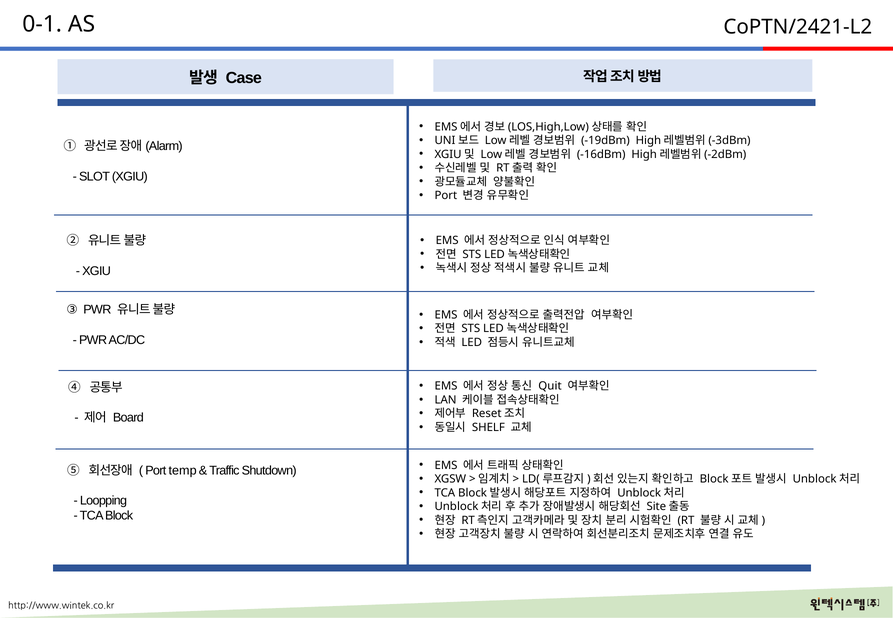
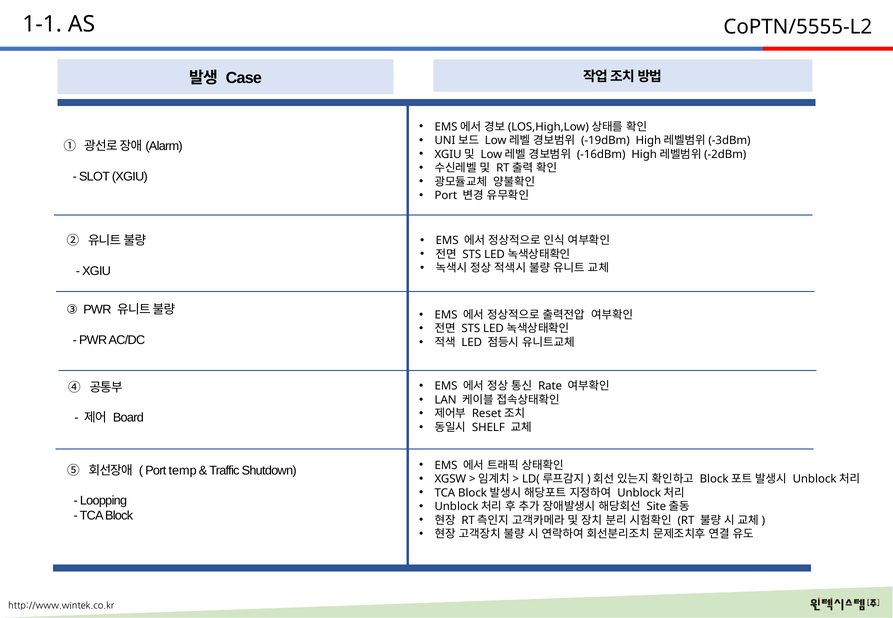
0-1: 0-1 -> 1-1
CoPTN/2421-L2: CoPTN/2421-L2 -> CoPTN/5555-L2
Quit: Quit -> Rate
